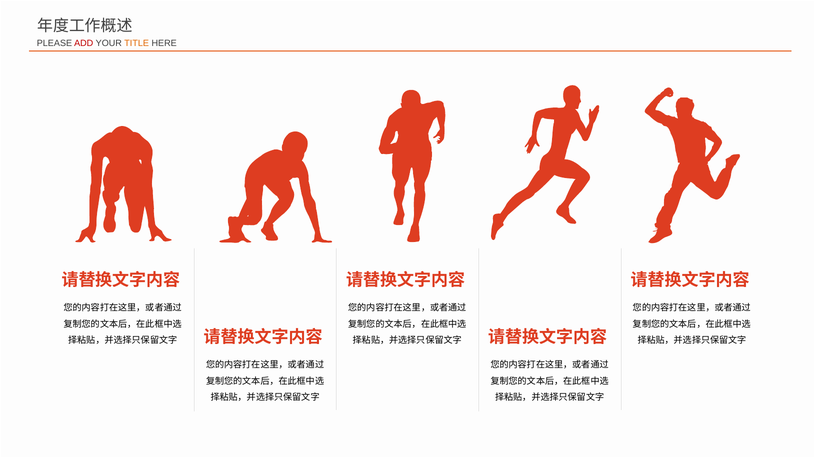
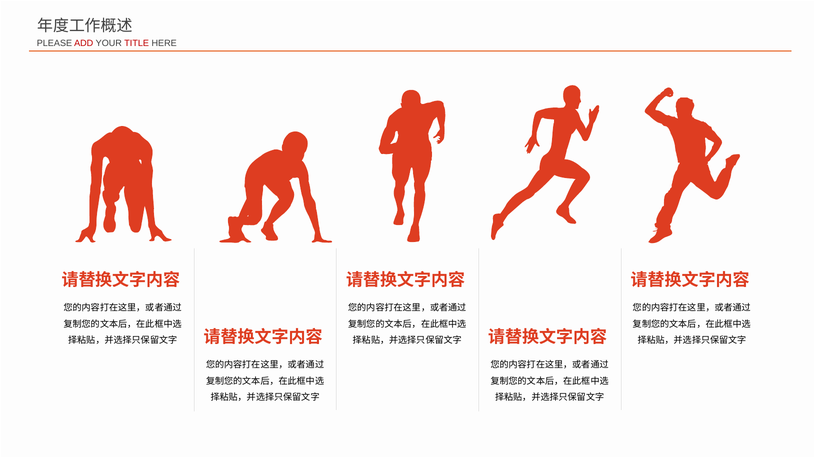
TITLE colour: orange -> red
